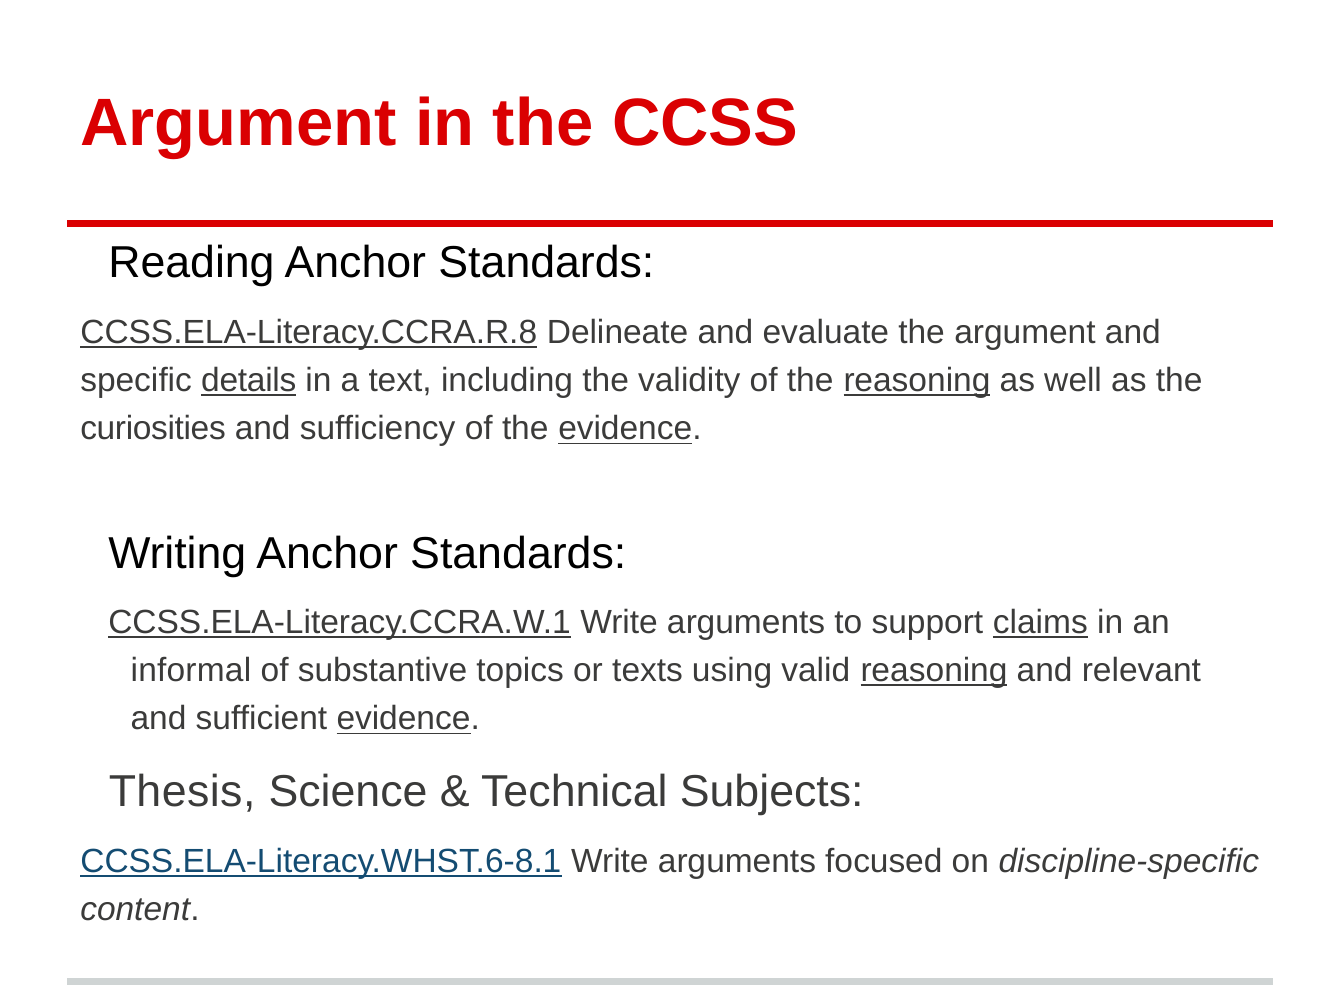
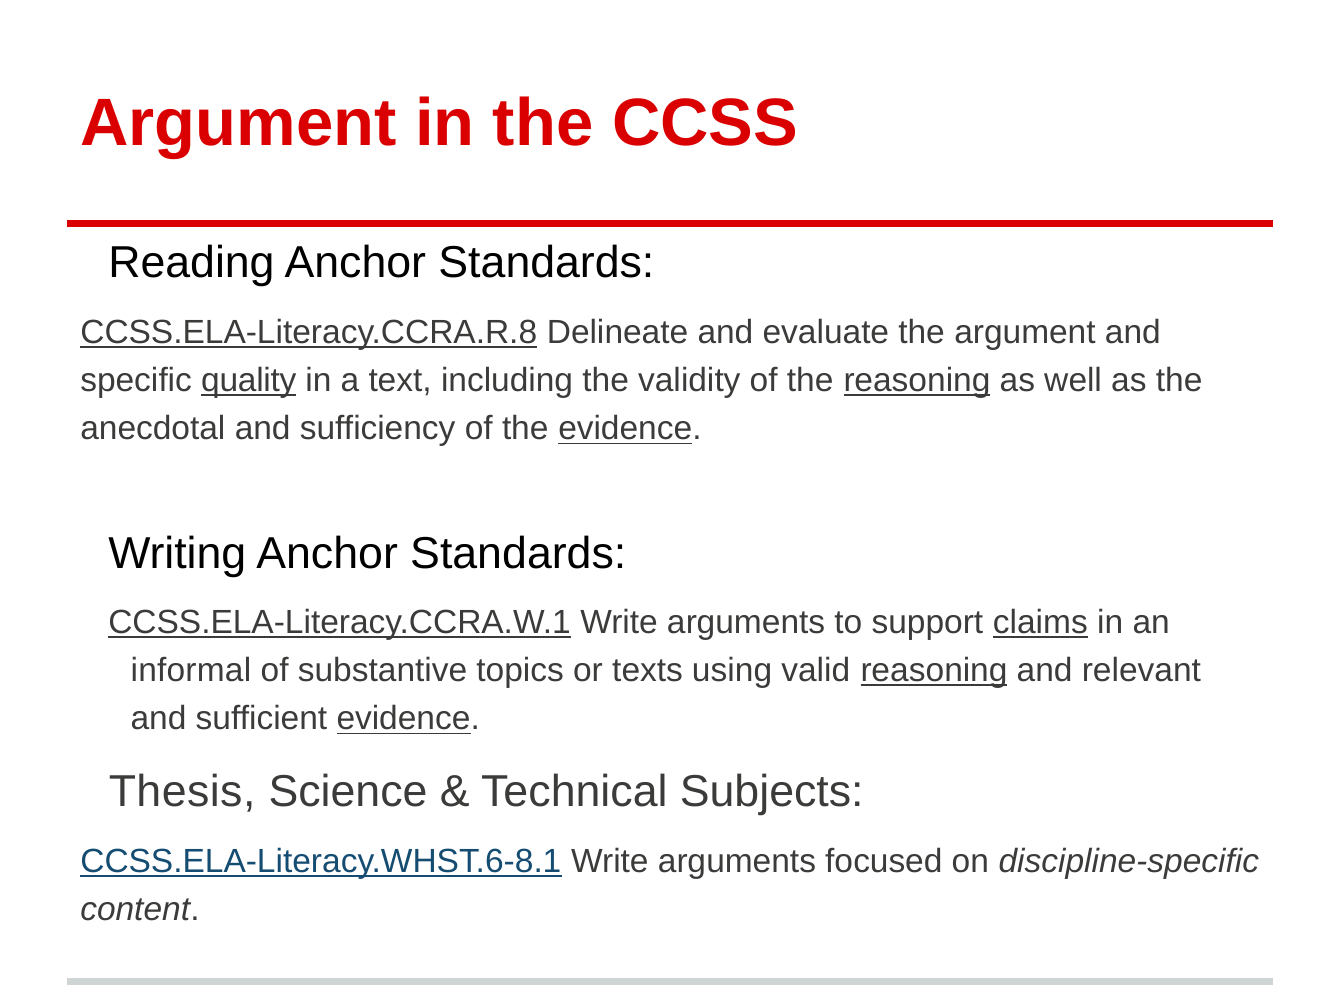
details: details -> quality
curiosities: curiosities -> anecdotal
